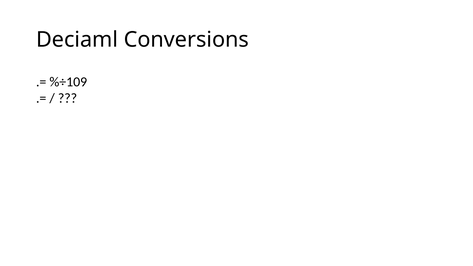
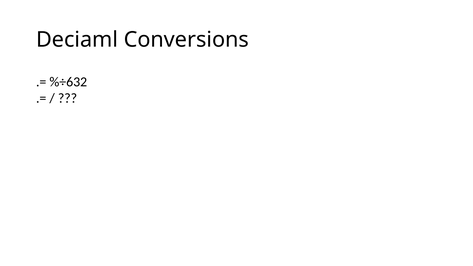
%÷109: %÷109 -> %÷632
